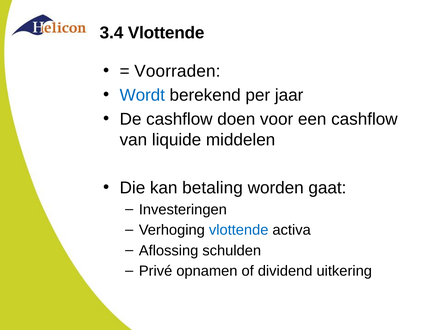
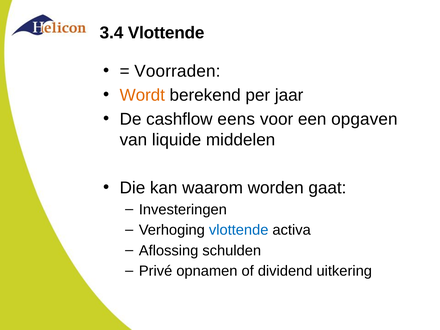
Wordt colour: blue -> orange
doen: doen -> eens
een cashflow: cashflow -> opgaven
betaling: betaling -> waarom
